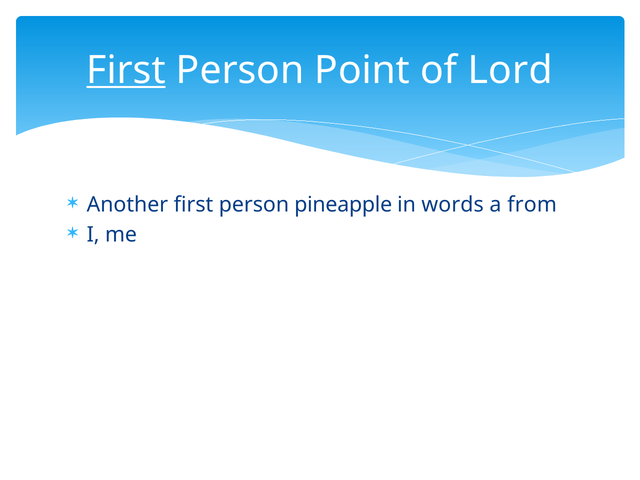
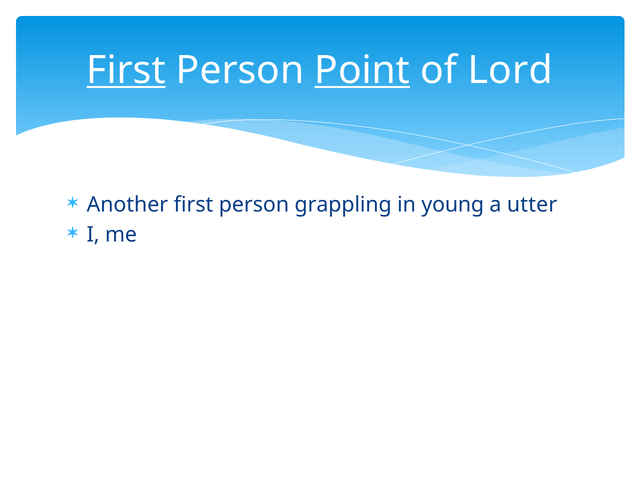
Point underline: none -> present
pineapple: pineapple -> grappling
words: words -> young
from: from -> utter
